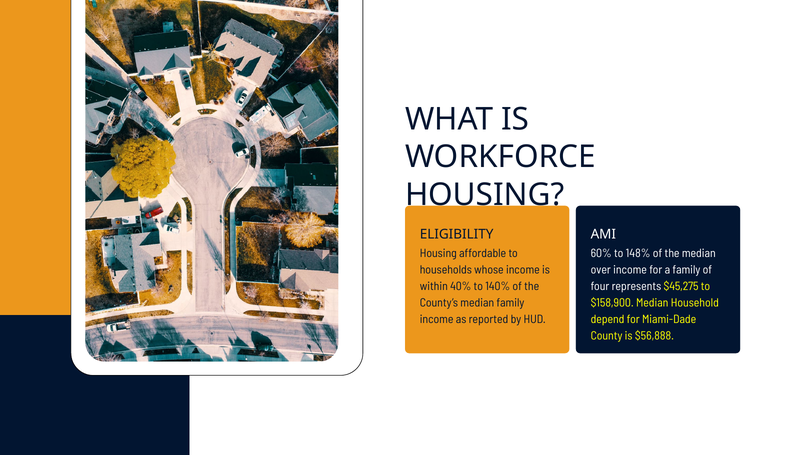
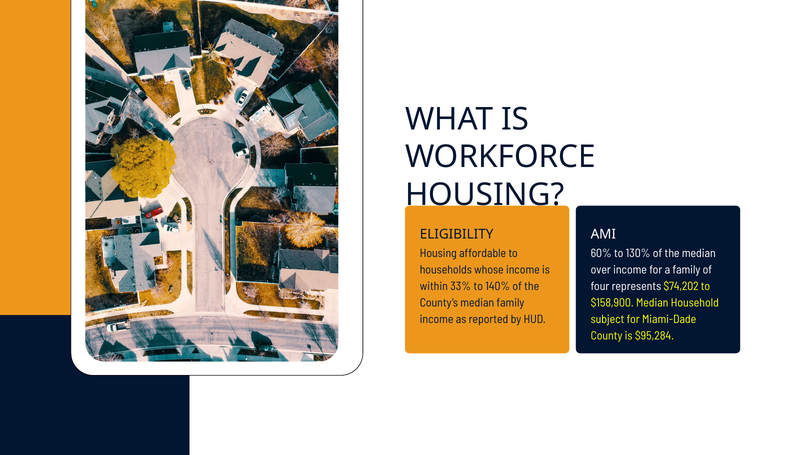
148%: 148% -> 130%
40%: 40% -> 33%
$45,275: $45,275 -> $74,202
depend: depend -> subject
$56,888: $56,888 -> $95,284
